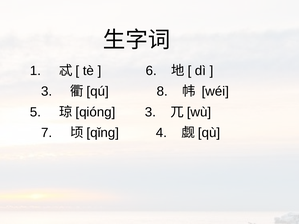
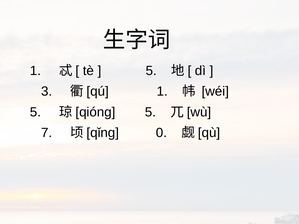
6 at (151, 71): 6 -> 5
8 at (162, 91): 8 -> 1
3 at (150, 112): 3 -> 5
4: 4 -> 0
